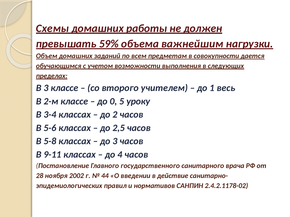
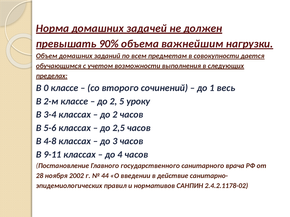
Схемы: Схемы -> Норма
работы: работы -> задачей
59%: 59% -> 90%
В 3: 3 -> 0
учителем: учителем -> сочинений
0 at (113, 101): 0 -> 2
5-8: 5-8 -> 4-8
